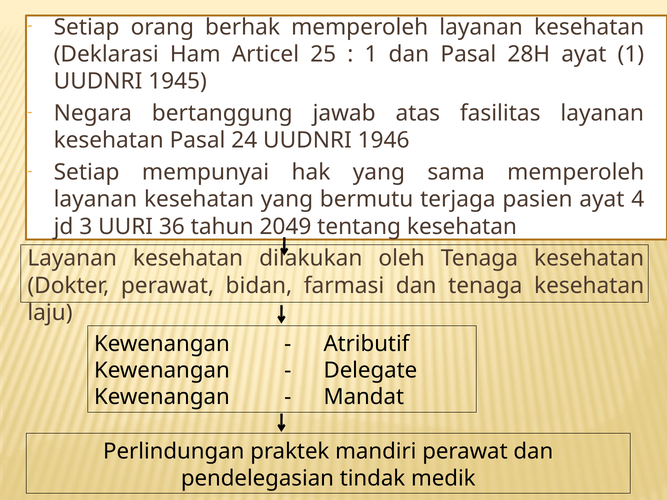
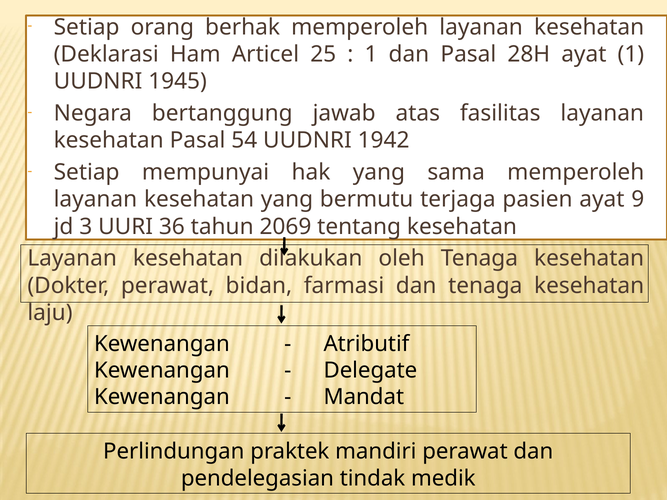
24: 24 -> 54
1946: 1946 -> 1942
4: 4 -> 9
2049: 2049 -> 2069
